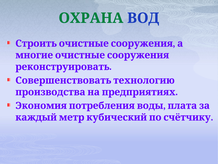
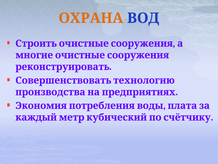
ОХРАНА colour: green -> orange
